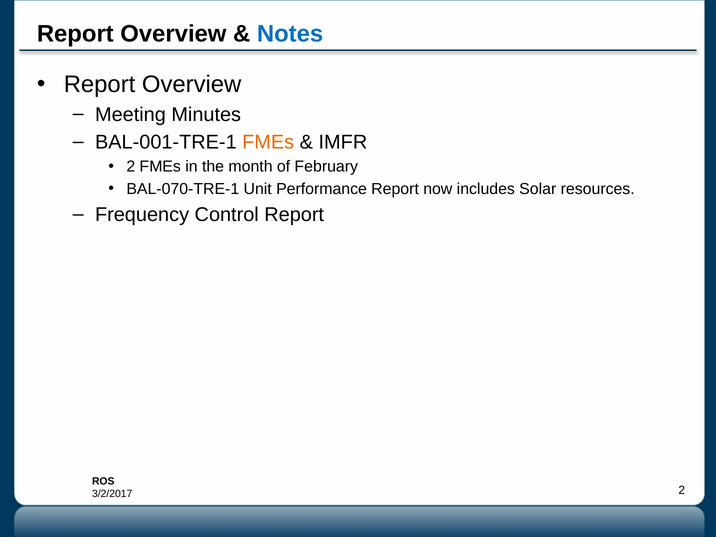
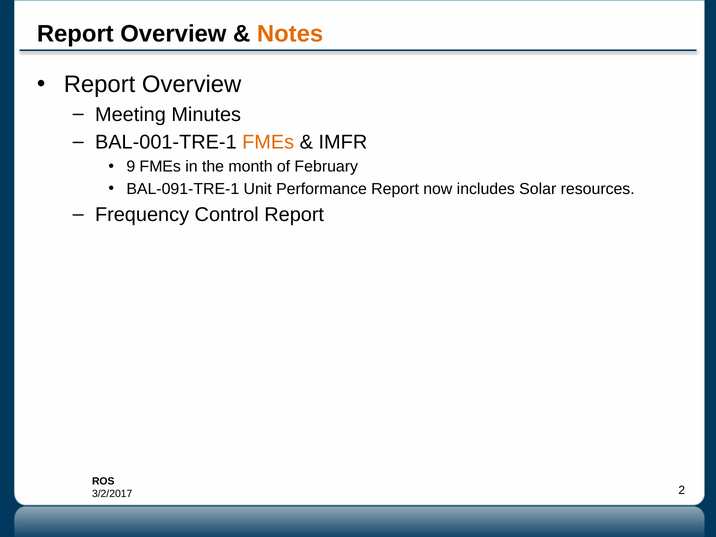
Notes colour: blue -> orange
2 at (131, 167): 2 -> 9
BAL-070-TRE-1: BAL-070-TRE-1 -> BAL-091-TRE-1
